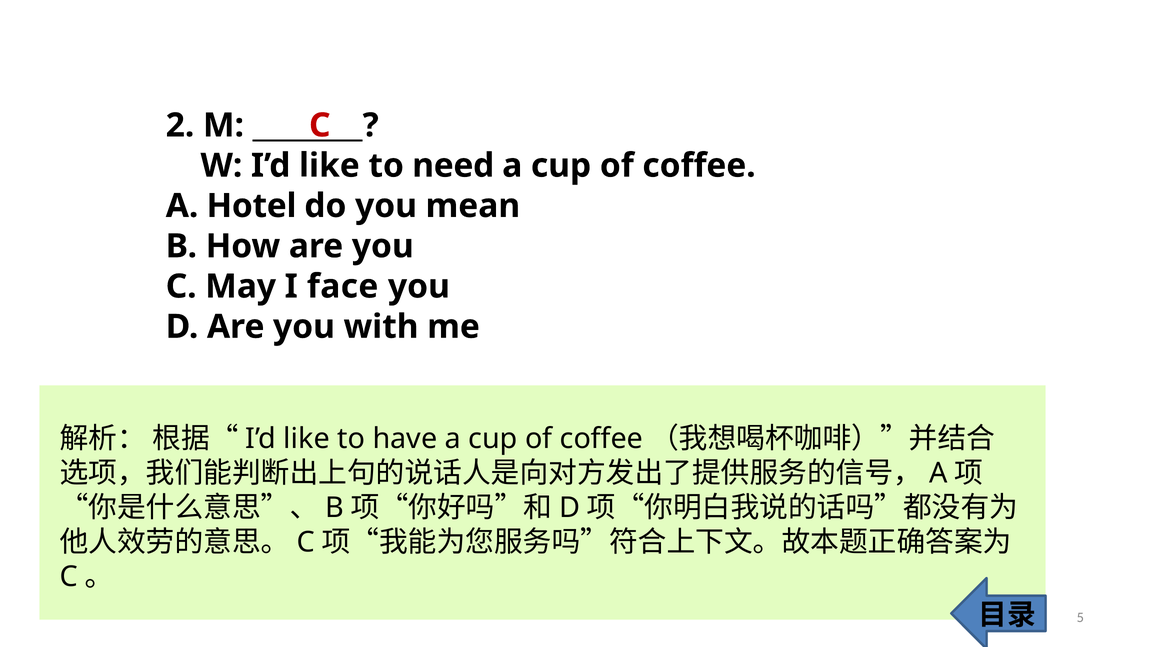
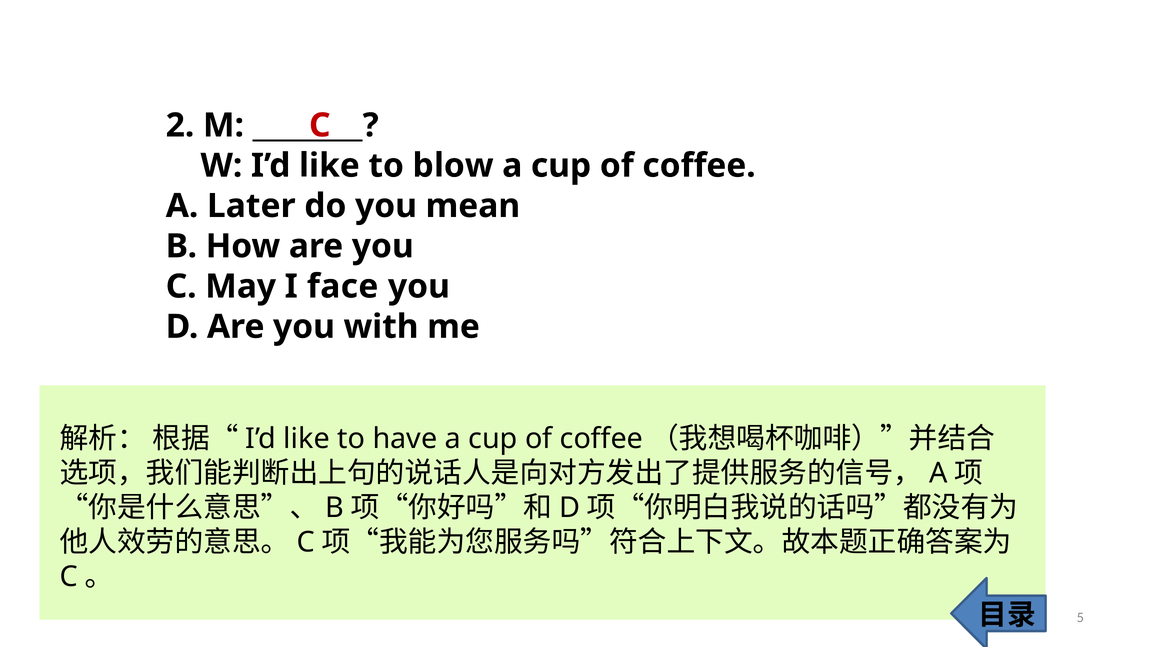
need: need -> blow
Hotel: Hotel -> Later
